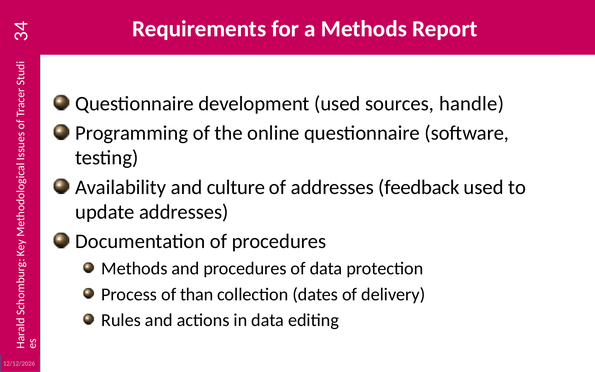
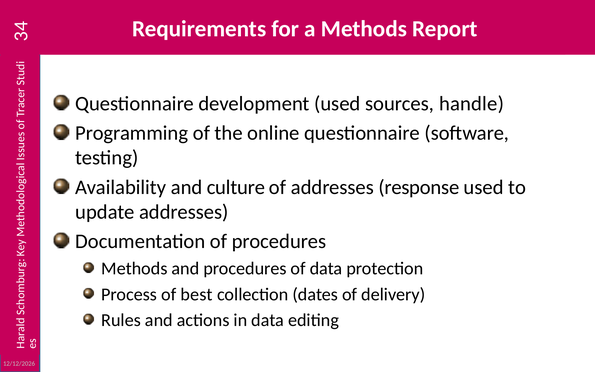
feedback: feedback -> response
than: than -> best
